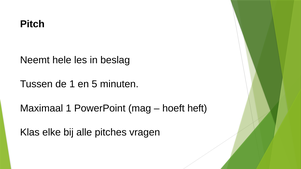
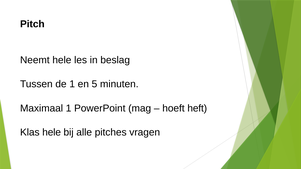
Klas elke: elke -> hele
